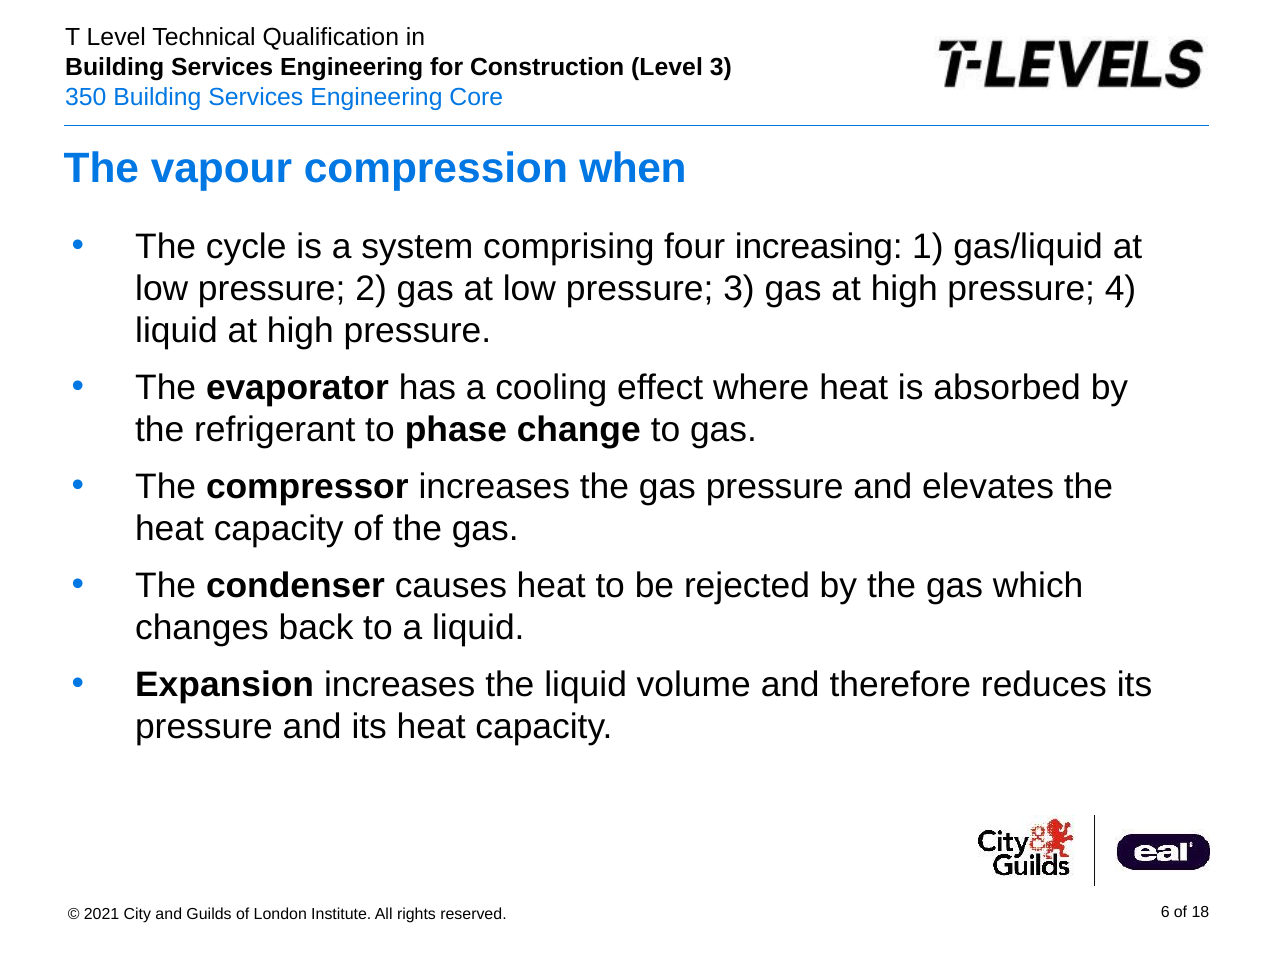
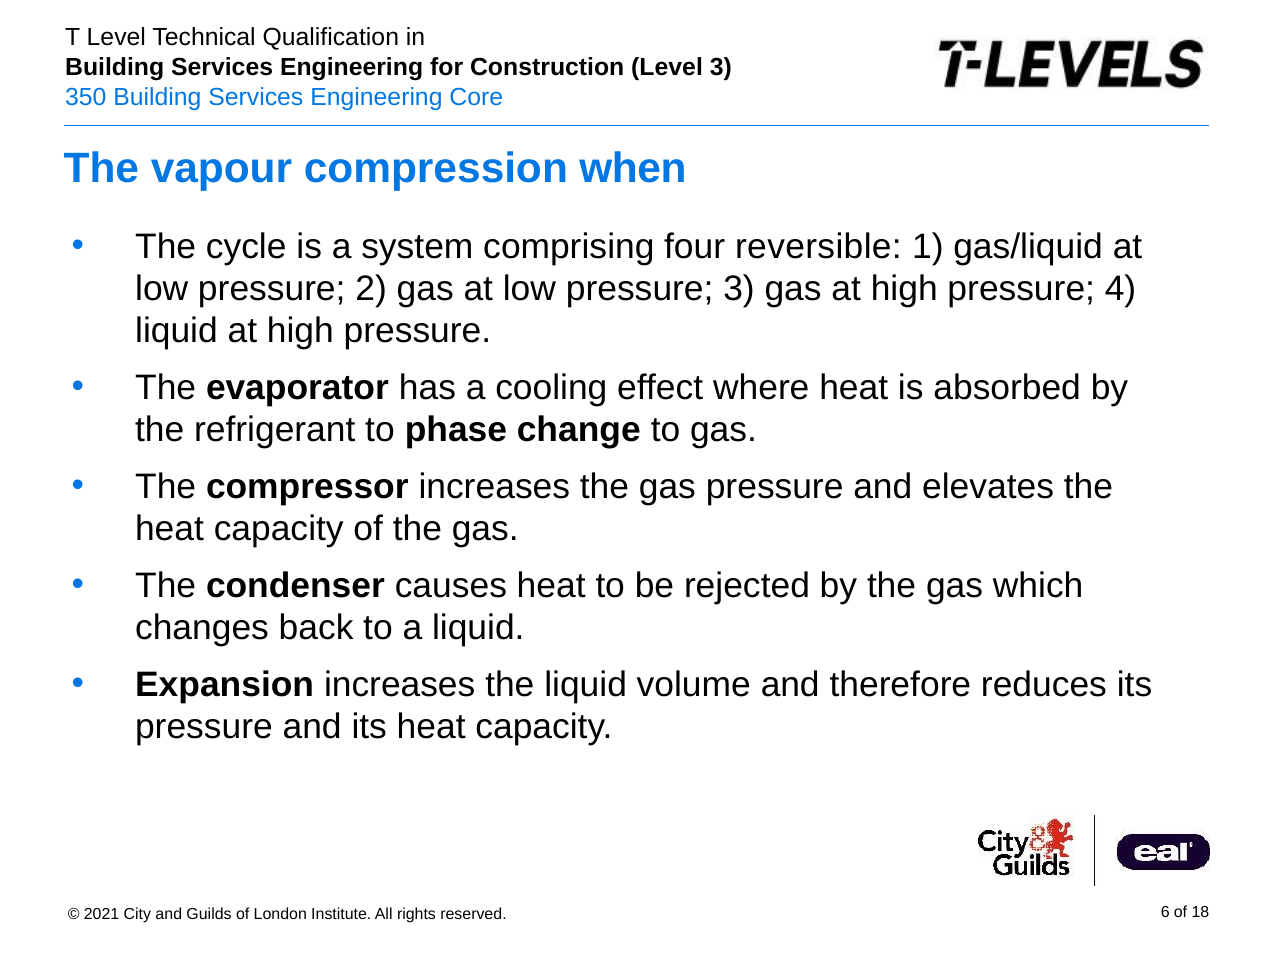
increasing: increasing -> reversible
